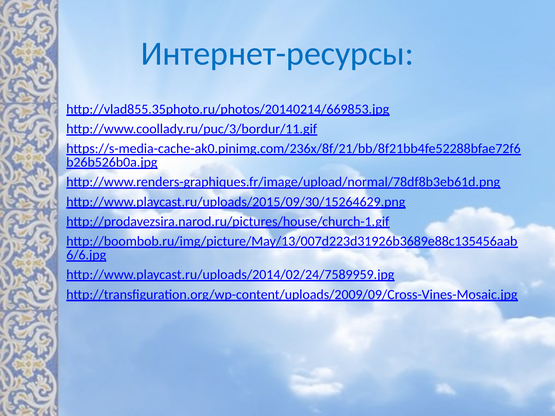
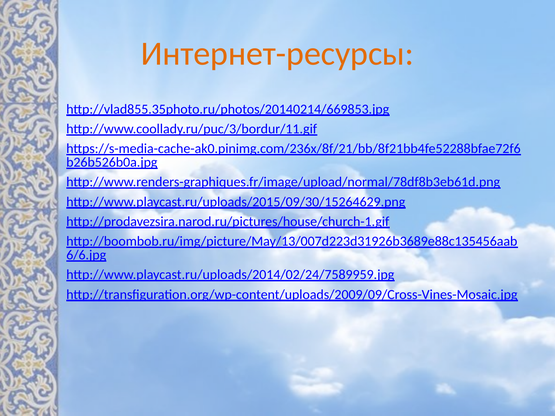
Интернет-ресурсы colour: blue -> orange
